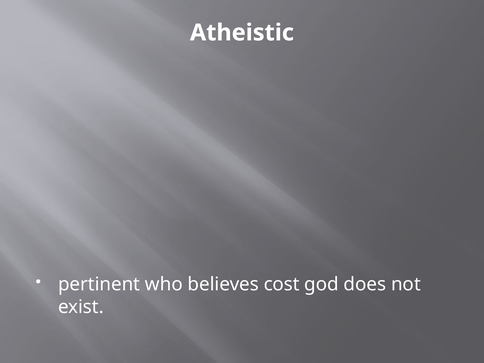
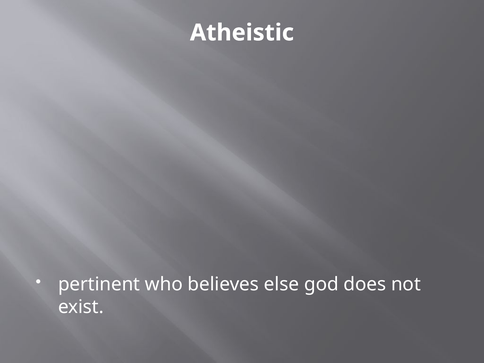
cost: cost -> else
